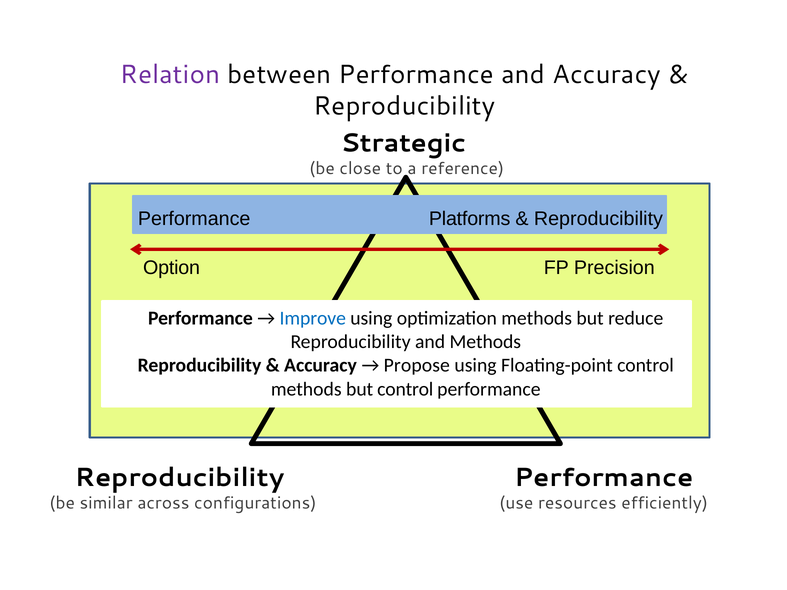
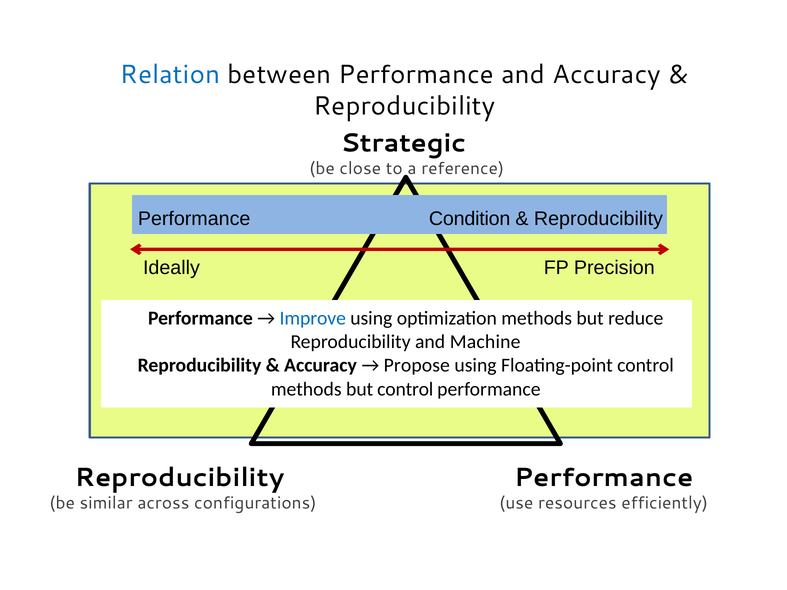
Relation colour: purple -> blue
Platforms: Platforms -> Condition
Option: Option -> Ideally
and Methods: Methods -> Machine
